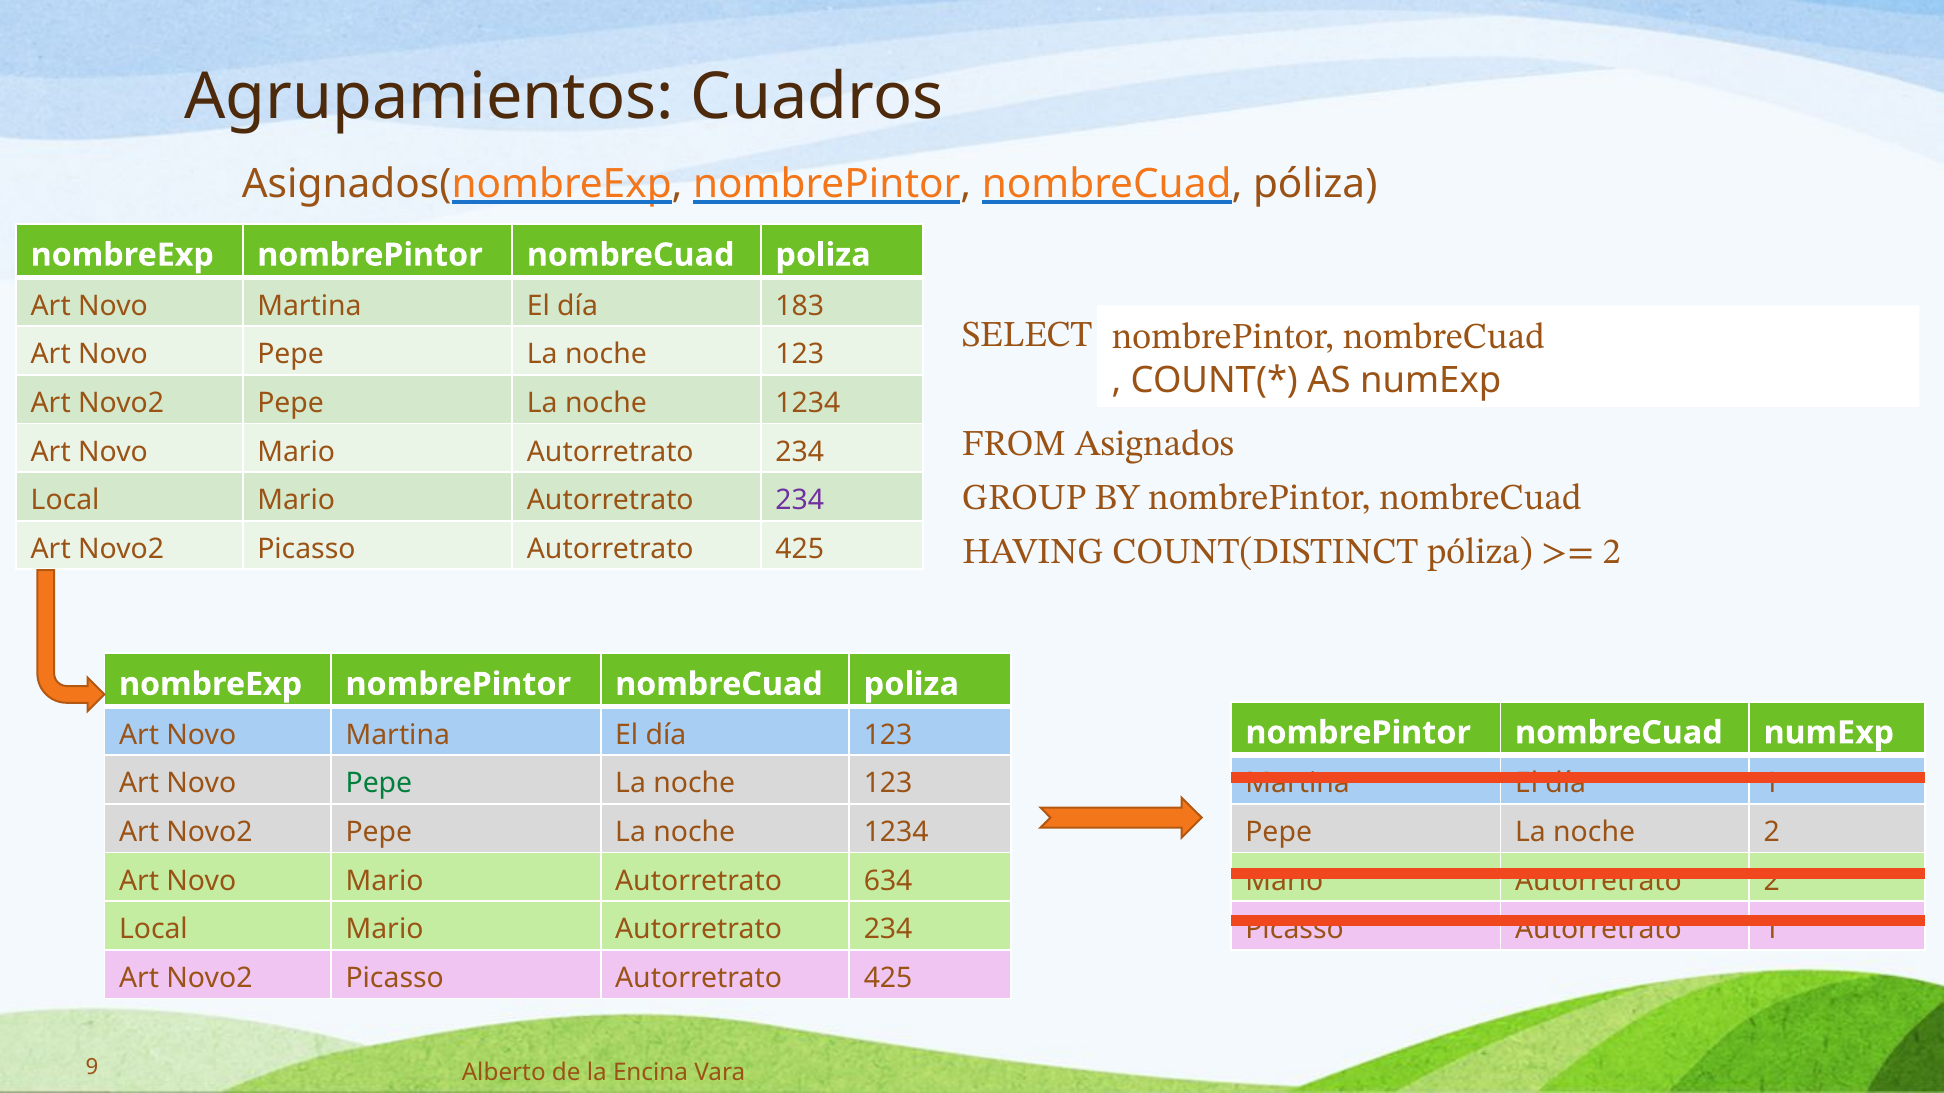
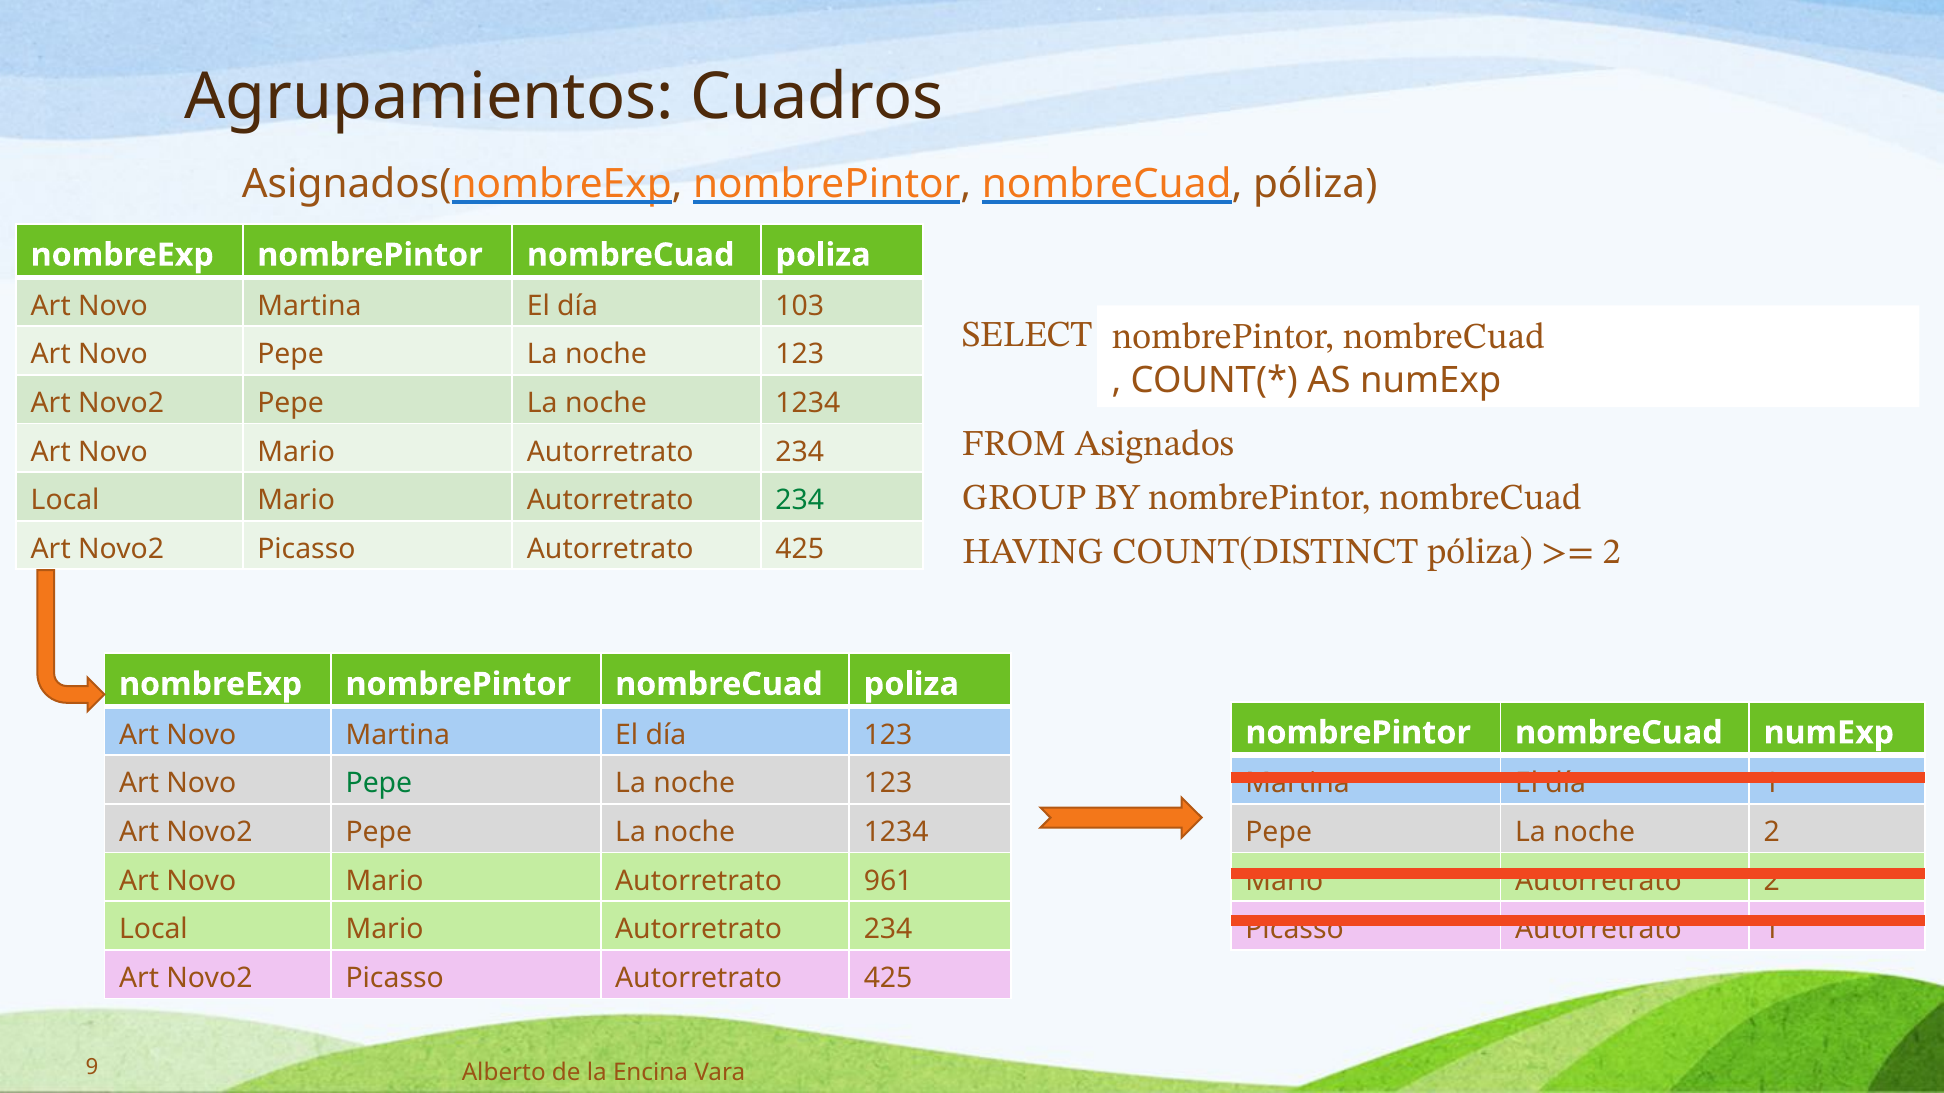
183: 183 -> 103
234 at (800, 501) colour: purple -> green
634: 634 -> 961
